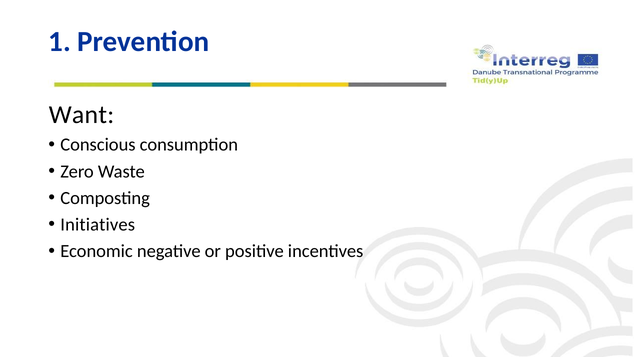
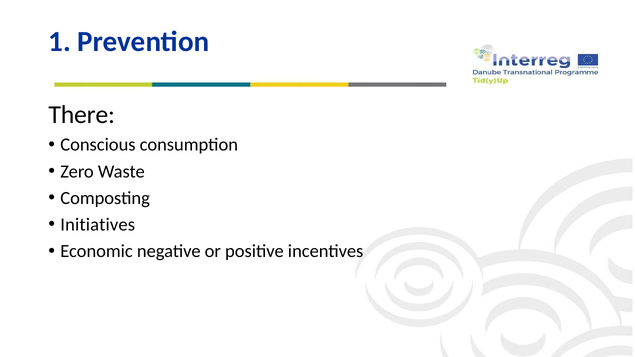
Want: Want -> There
